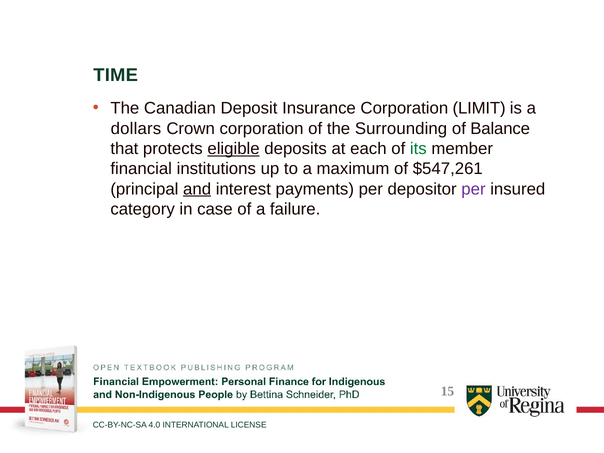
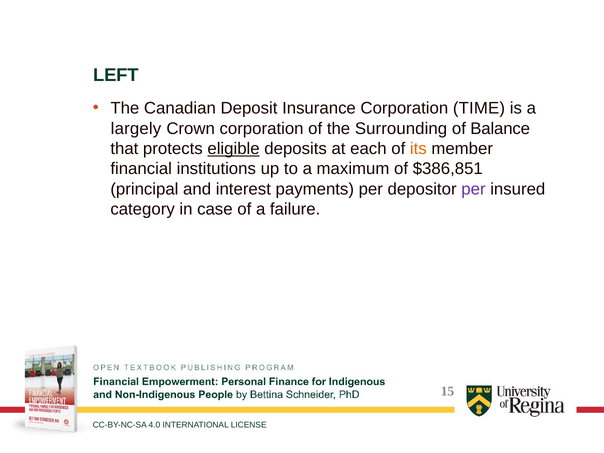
TIME: TIME -> LEFT
LIMIT: LIMIT -> TIME
dollars: dollars -> largely
its colour: green -> orange
$547,261: $547,261 -> $386,851
and underline: present -> none
